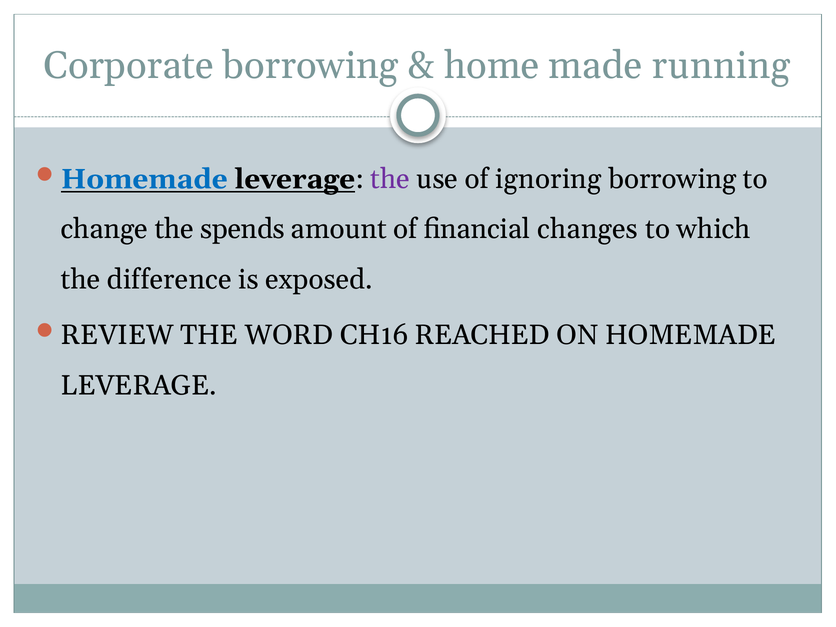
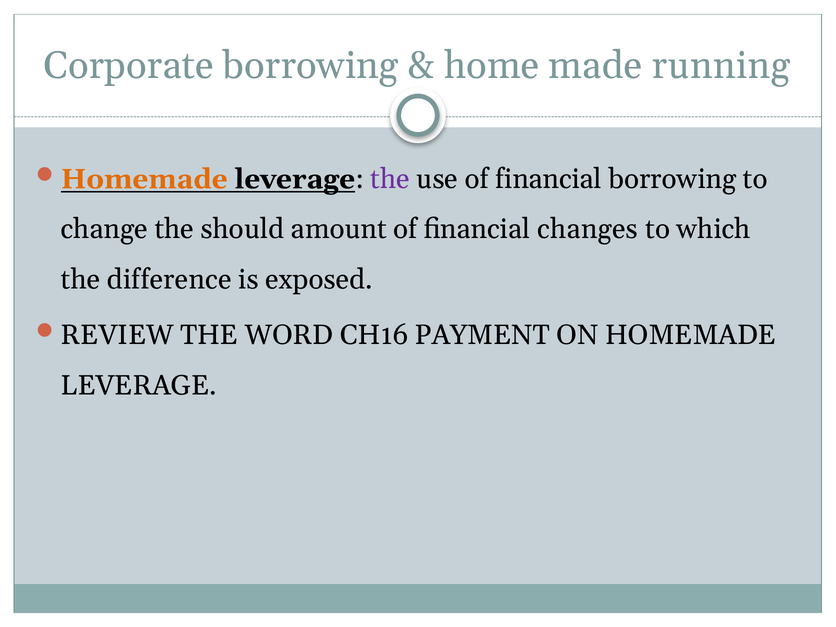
Homemade at (144, 179) colour: blue -> orange
use of ignoring: ignoring -> financial
spends: spends -> should
REACHED: REACHED -> PAYMENT
